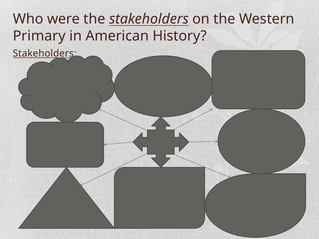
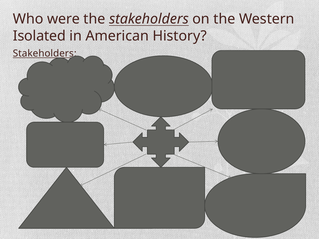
Primary: Primary -> Isolated
